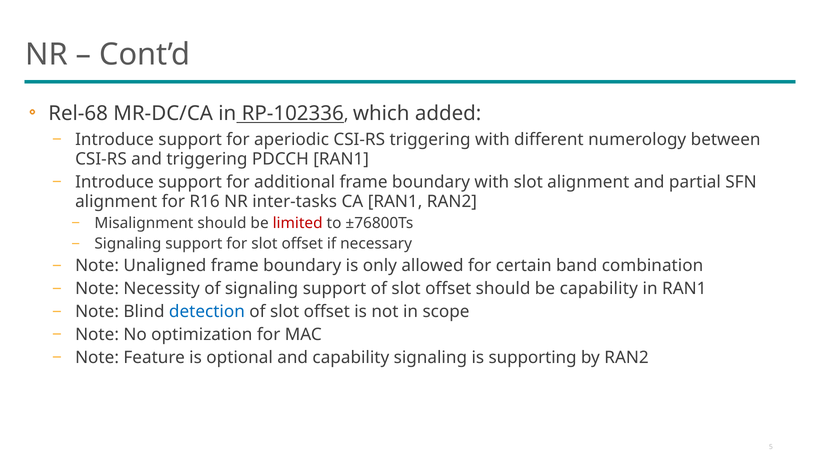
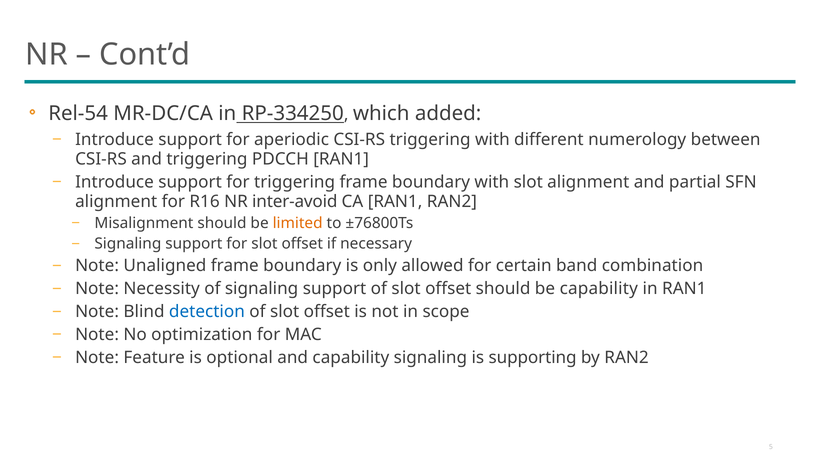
Rel-68: Rel-68 -> Rel-54
RP-102336: RP-102336 -> RP-334250
for additional: additional -> triggering
inter-tasks: inter-tasks -> inter-avoid
limited colour: red -> orange
